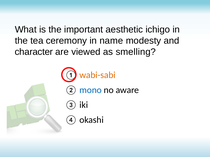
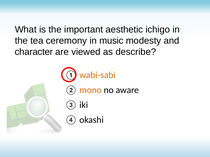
name: name -> music
smelling: smelling -> describe
mono colour: blue -> orange
